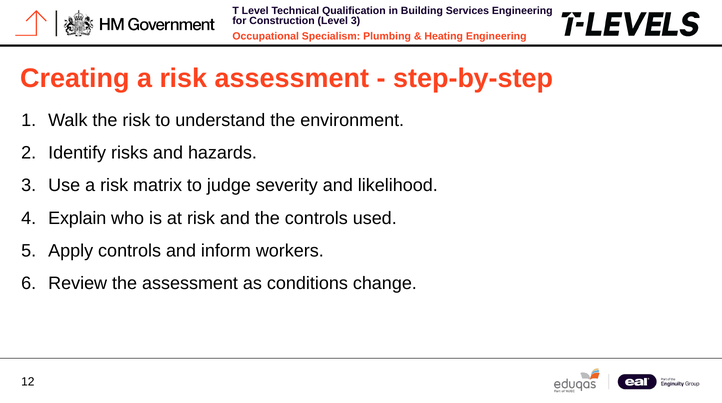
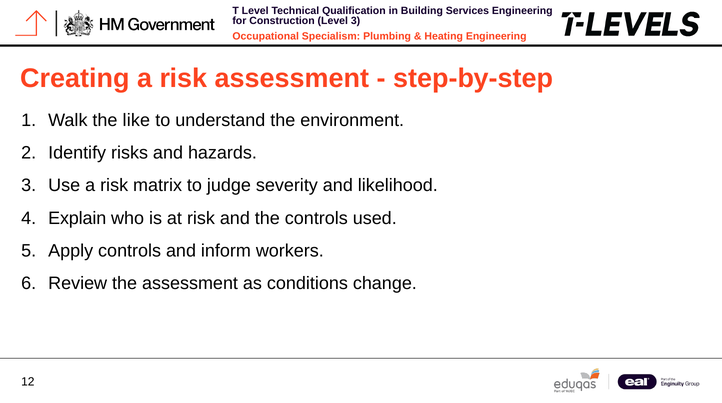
the risk: risk -> like
